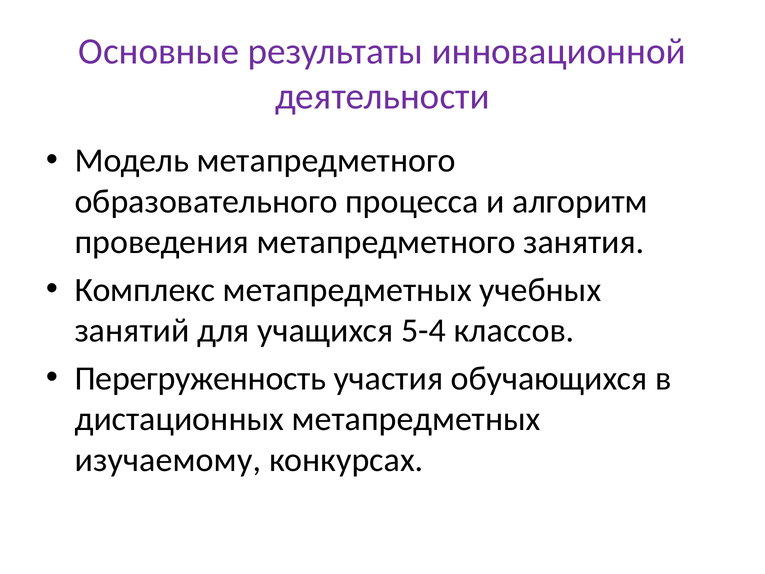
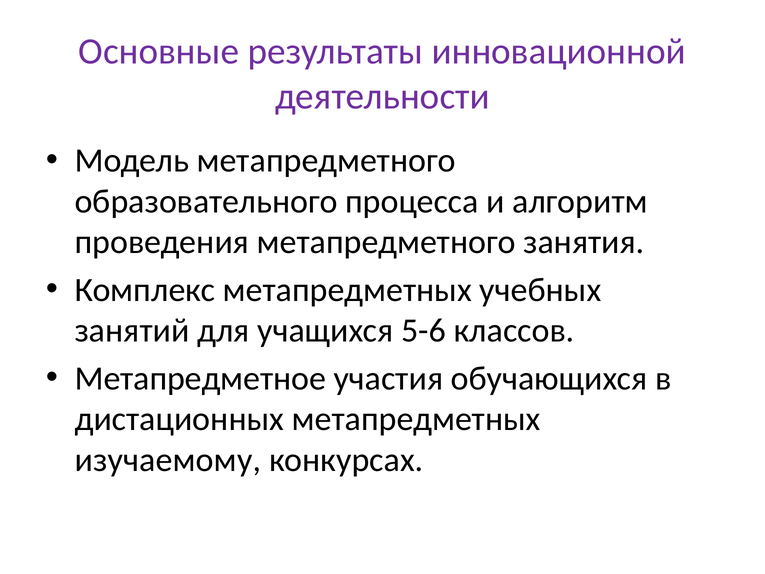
5-4: 5-4 -> 5-6
Перегруженность: Перегруженность -> Метапредметное
